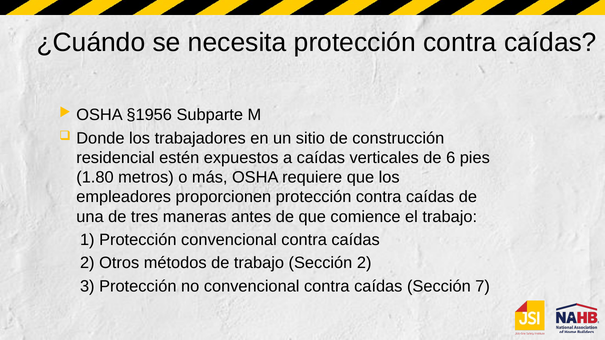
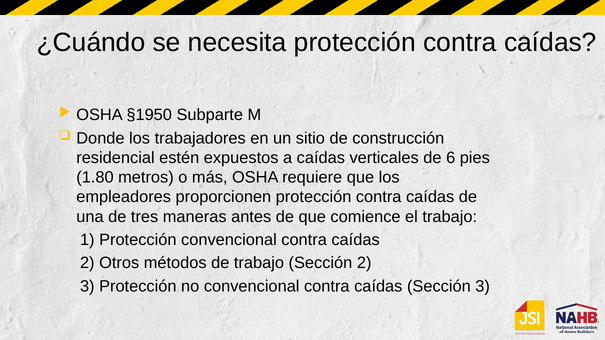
§1956: §1956 -> §1950
Sección 7: 7 -> 3
